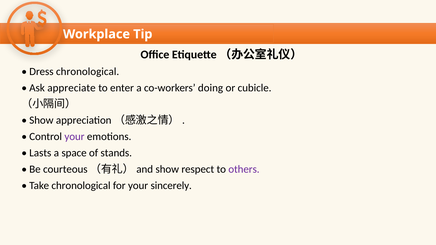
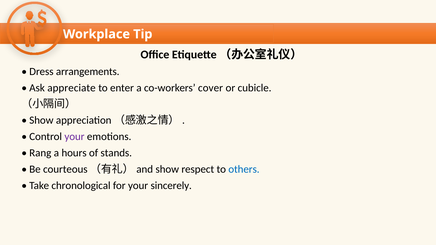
Dress chronological: chronological -> arrangements
doing: doing -> cover
Lasts: Lasts -> Rang
space: space -> hours
others colour: purple -> blue
